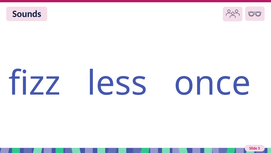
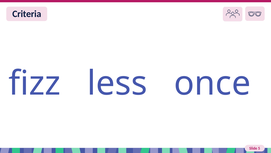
Sounds: Sounds -> Criteria
